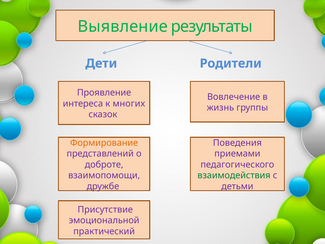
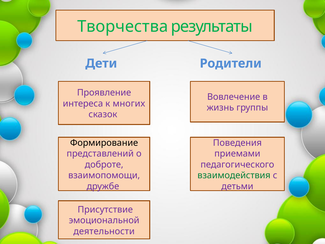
Выявление: Выявление -> Творчества
Формирование colour: orange -> black
практический: практический -> деятельности
